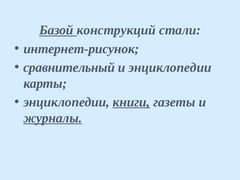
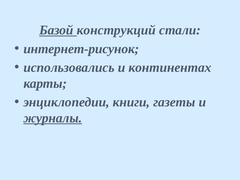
сравнительный: сравнительный -> использовались
и энциклопедии: энциклопедии -> континентах
книги underline: present -> none
